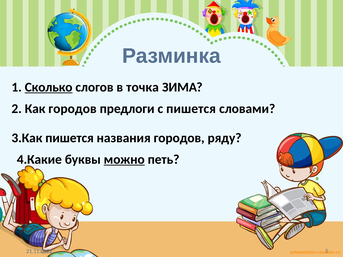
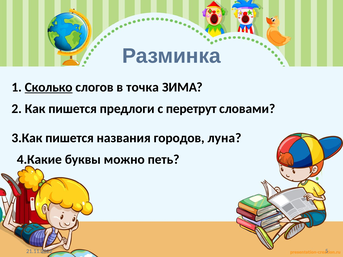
Как городов: городов -> пишется
с пишется: пишется -> перетрут
ряду: ряду -> луна
можно underline: present -> none
